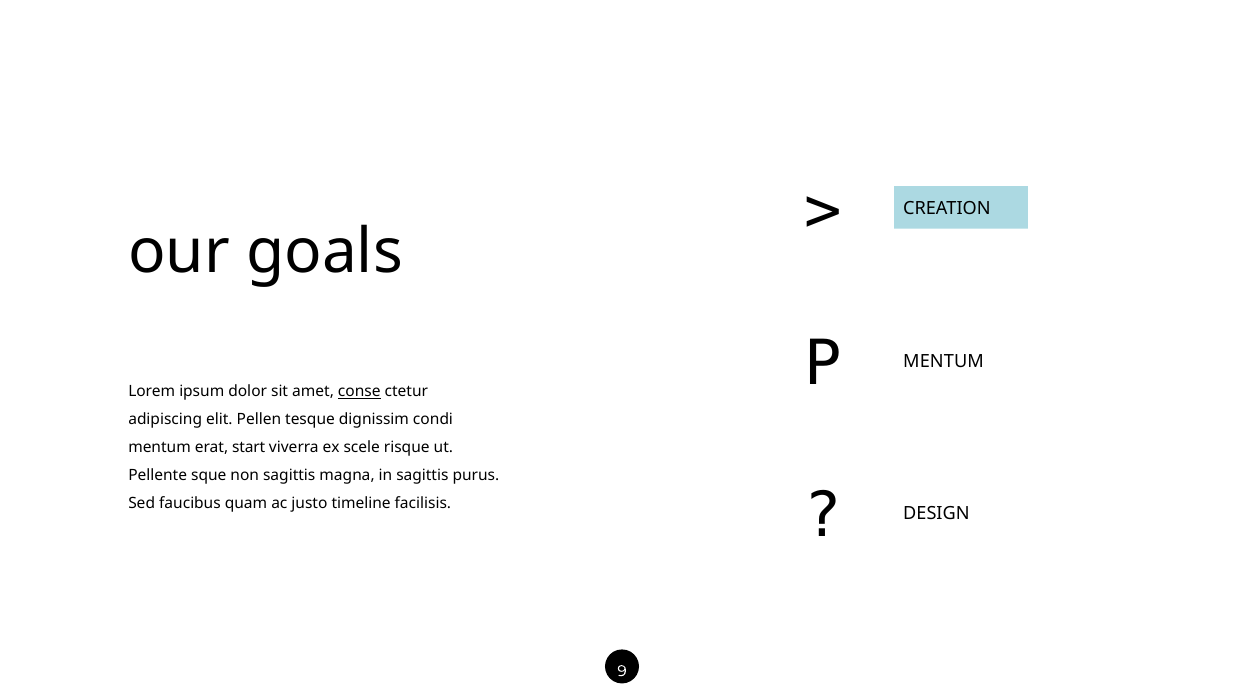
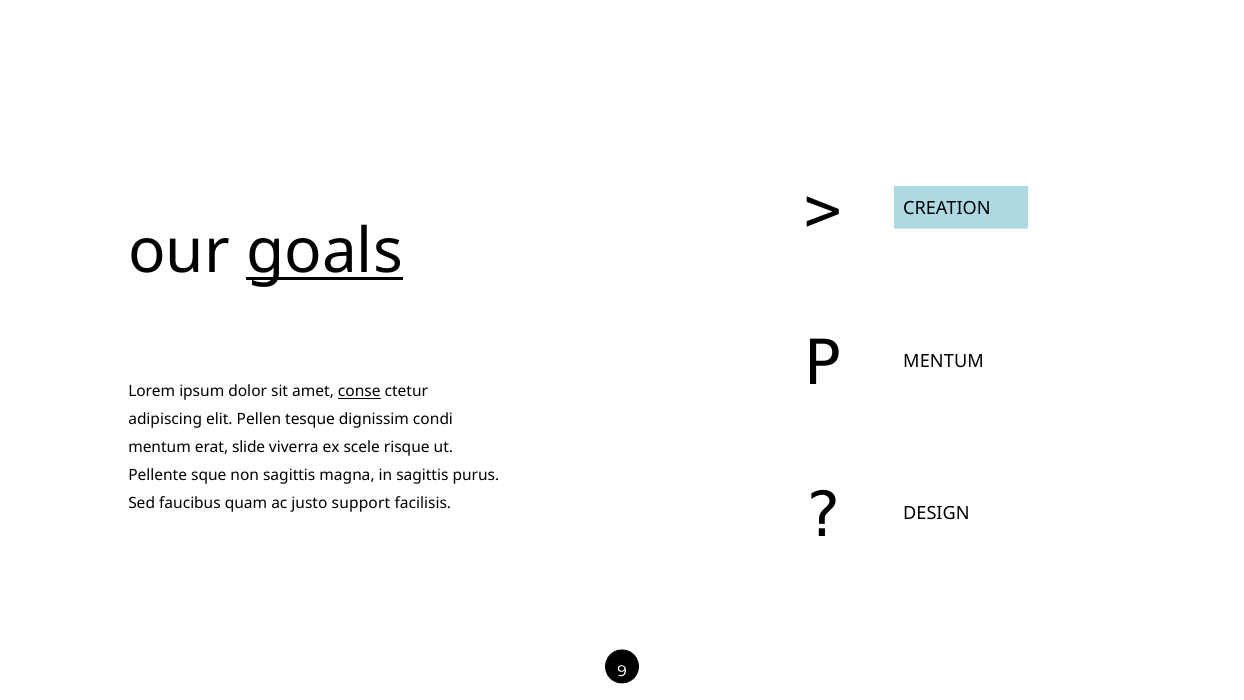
goals underline: none -> present
start: start -> slide
timeline: timeline -> support
